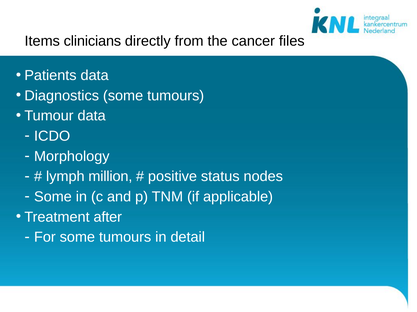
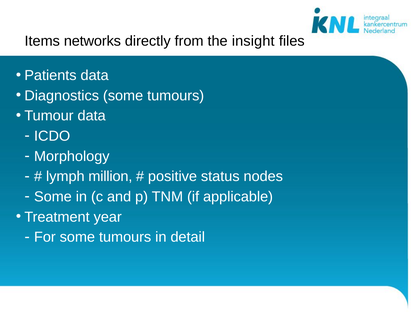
clinicians: clinicians -> networks
cancer: cancer -> insight
after: after -> year
